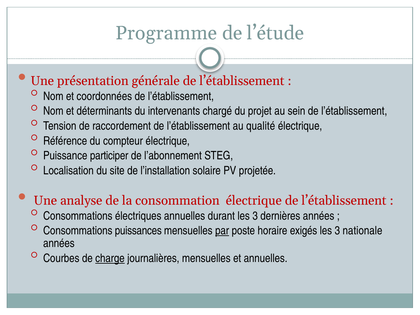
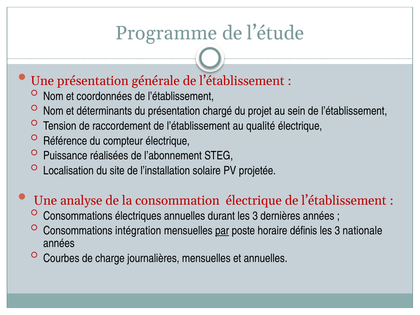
du intervenants: intervenants -> présentation
participer: participer -> réalisées
puissances: puissances -> intégration
exigés: exigés -> définis
charge underline: present -> none
